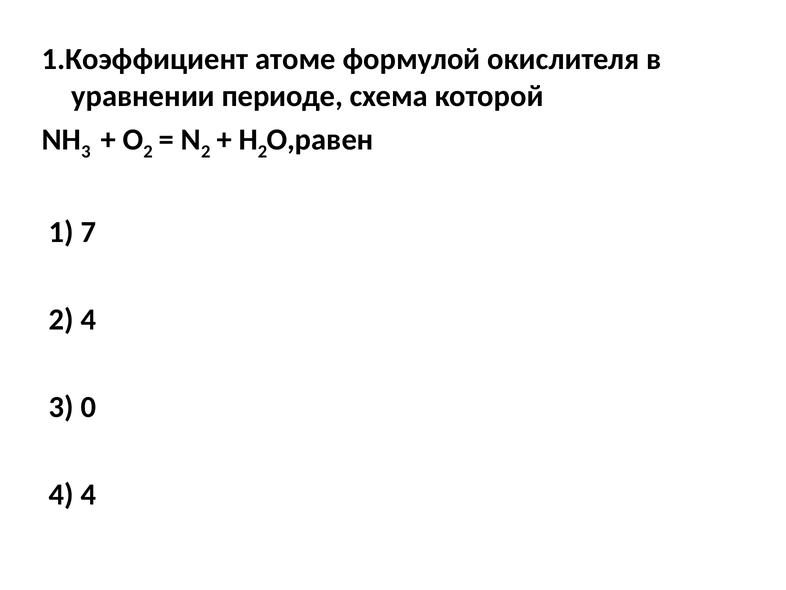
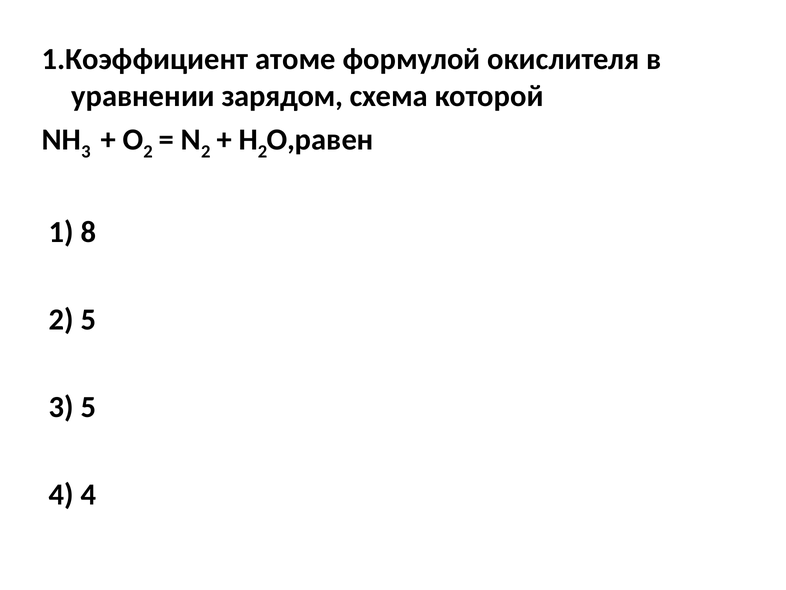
периоде: периоде -> зарядом
7: 7 -> 8
2 4: 4 -> 5
3 0: 0 -> 5
